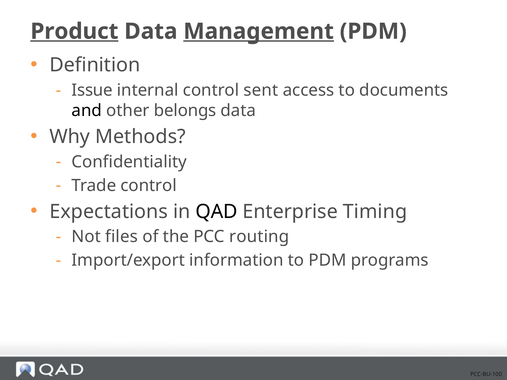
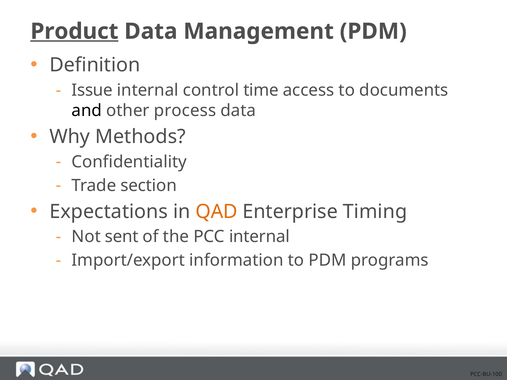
Management underline: present -> none
sent: sent -> time
belongs: belongs -> process
Trade control: control -> section
QAD colour: black -> orange
files: files -> sent
PCC routing: routing -> internal
